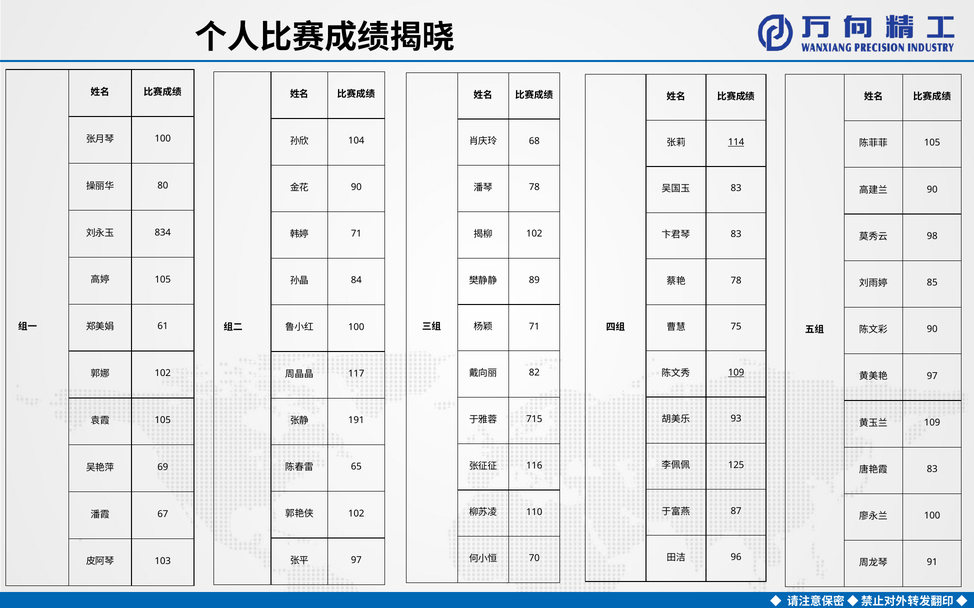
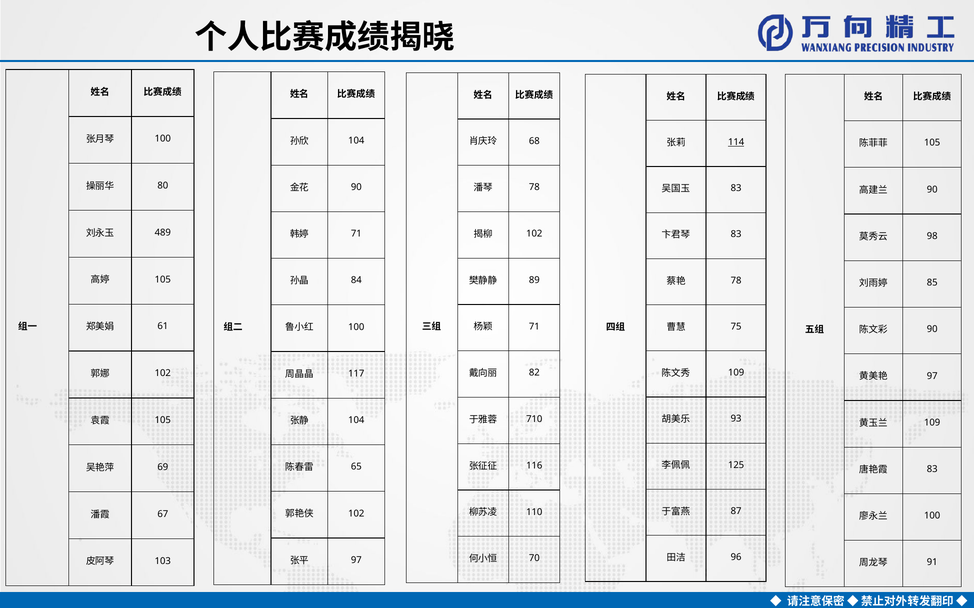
834: 834 -> 489
109 at (736, 373) underline: present -> none
715: 715 -> 710
191 at (356, 421): 191 -> 104
